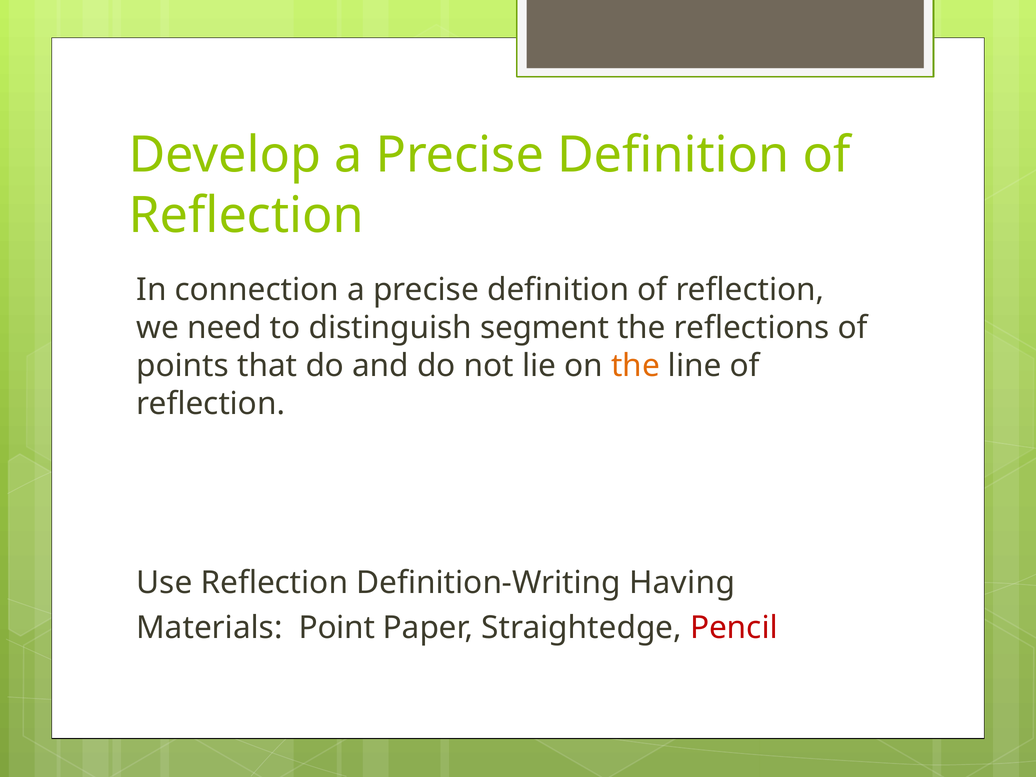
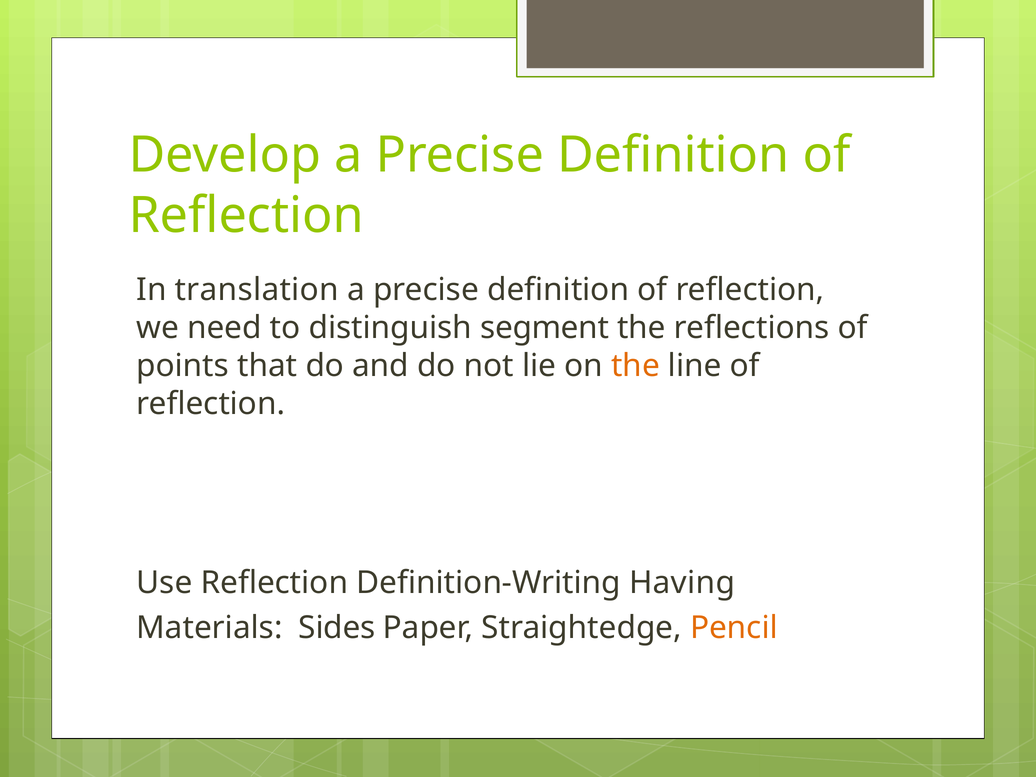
connection: connection -> translation
Point: Point -> Sides
Pencil colour: red -> orange
